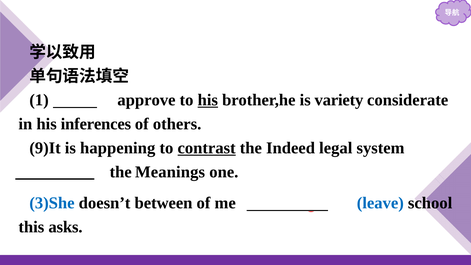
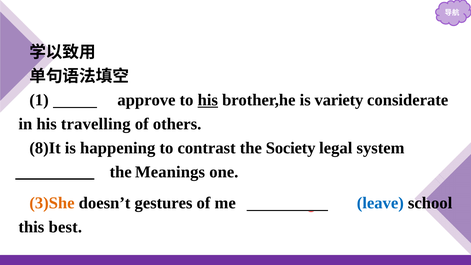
inferences: inferences -> travelling
9)It: 9)It -> 8)It
contrast underline: present -> none
Indeed: Indeed -> Society
3)She colour: blue -> orange
between: between -> gestures
asks: asks -> best
